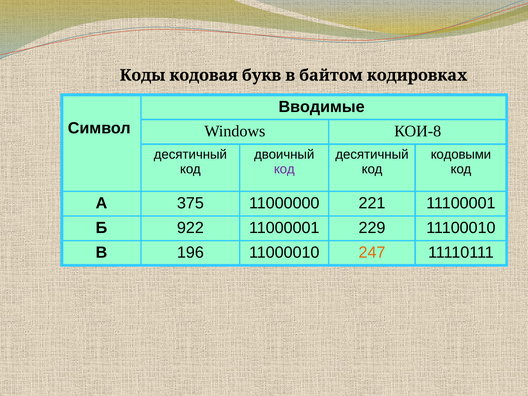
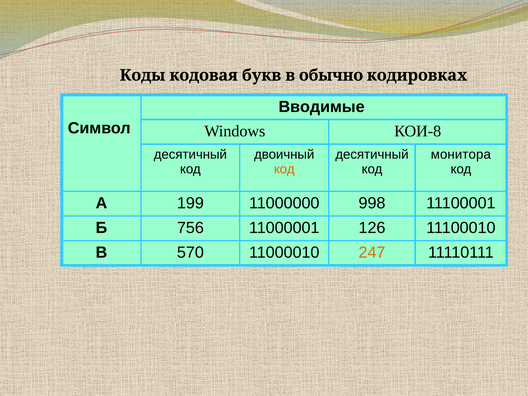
байтом: байтом -> обычно
кодовыми: кодовыми -> монитора
код at (284, 169) colour: purple -> orange
375: 375 -> 199
221: 221 -> 998
922: 922 -> 756
229: 229 -> 126
196: 196 -> 570
